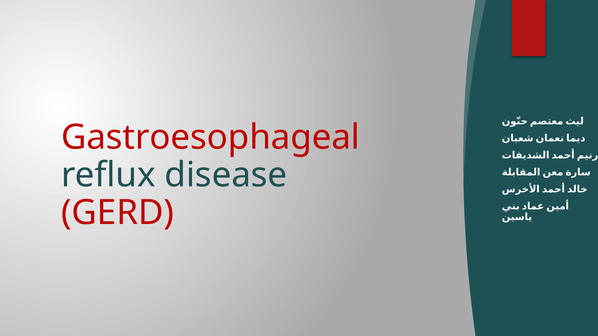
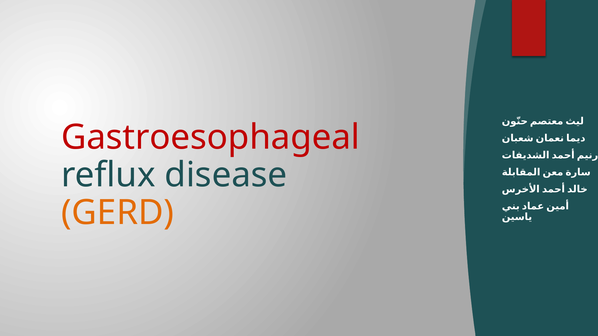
GERD colour: red -> orange
